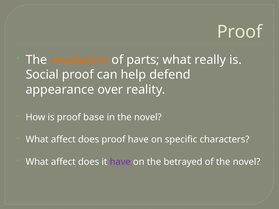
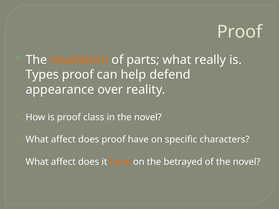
Social: Social -> Types
base: base -> class
have at (120, 162) colour: purple -> orange
